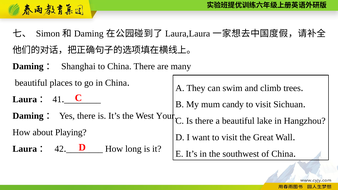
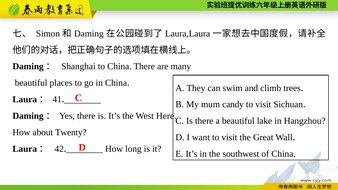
Your: Your -> Here
Playing: Playing -> Twenty
